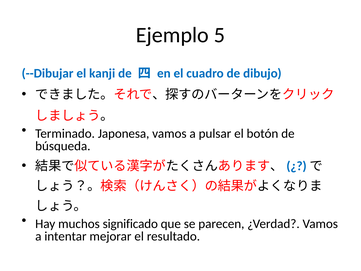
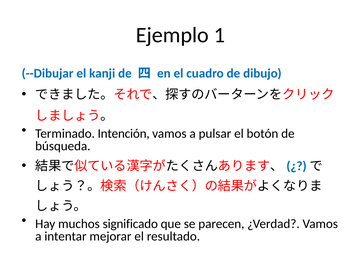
5: 5 -> 1
Japonesa: Japonesa -> Intención
